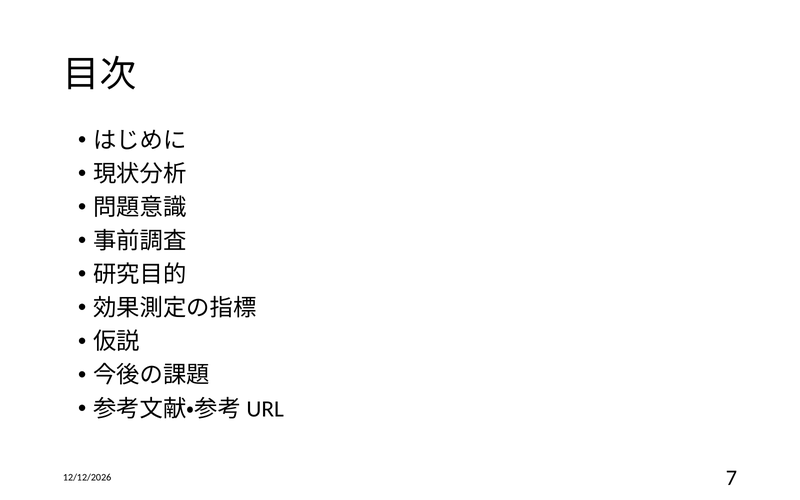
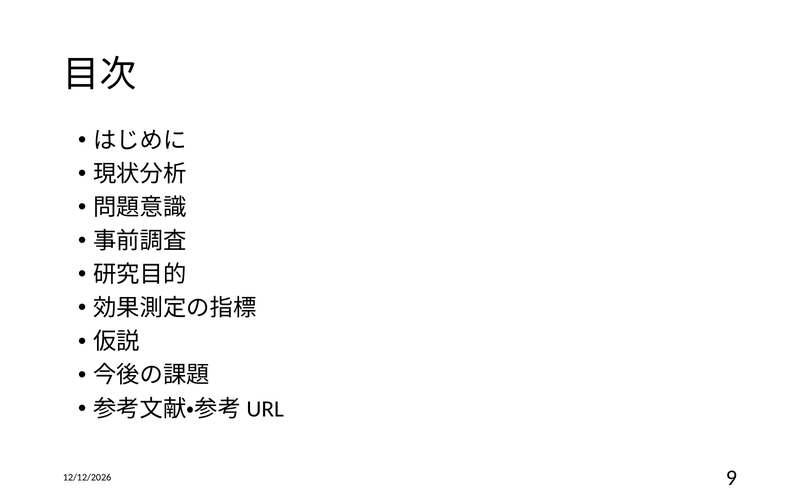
7: 7 -> 9
